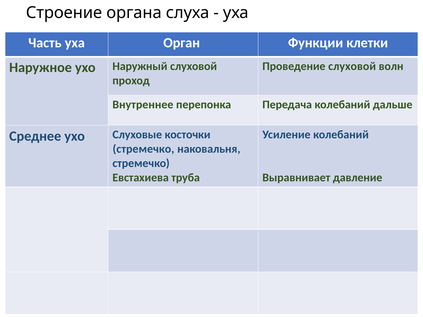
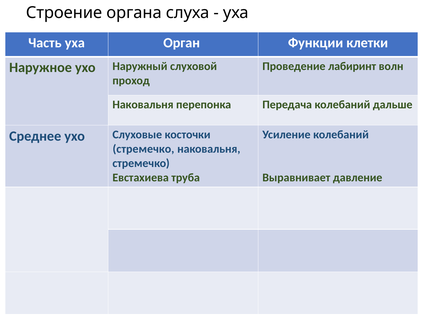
Проведение слуховой: слуховой -> лабиринт
Внутреннее at (143, 105): Внутреннее -> Наковальня
